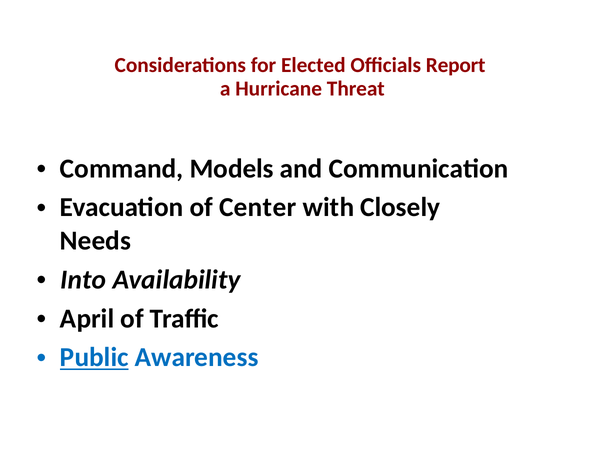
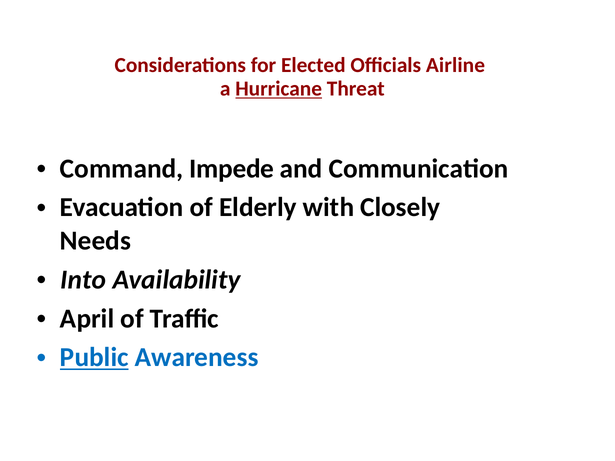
Report: Report -> Airline
Hurricane underline: none -> present
Models: Models -> Impede
Center: Center -> Elderly
